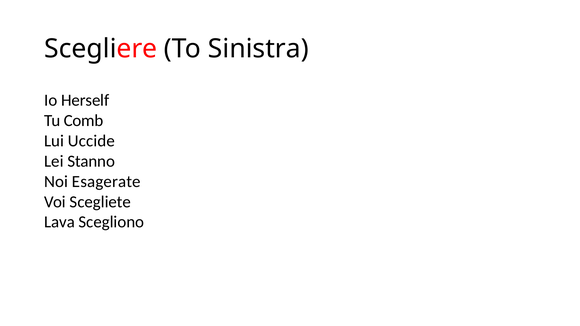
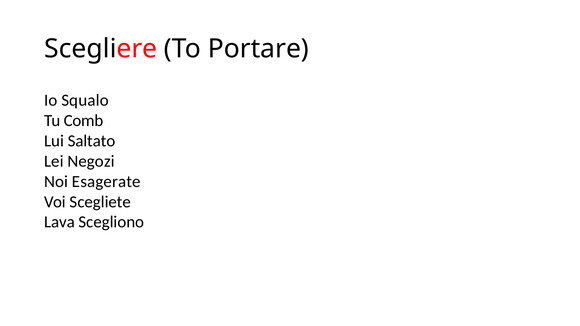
Sinistra: Sinistra -> Portare
Herself: Herself -> Squalo
Uccide: Uccide -> Saltato
Stanno: Stanno -> Negozi
